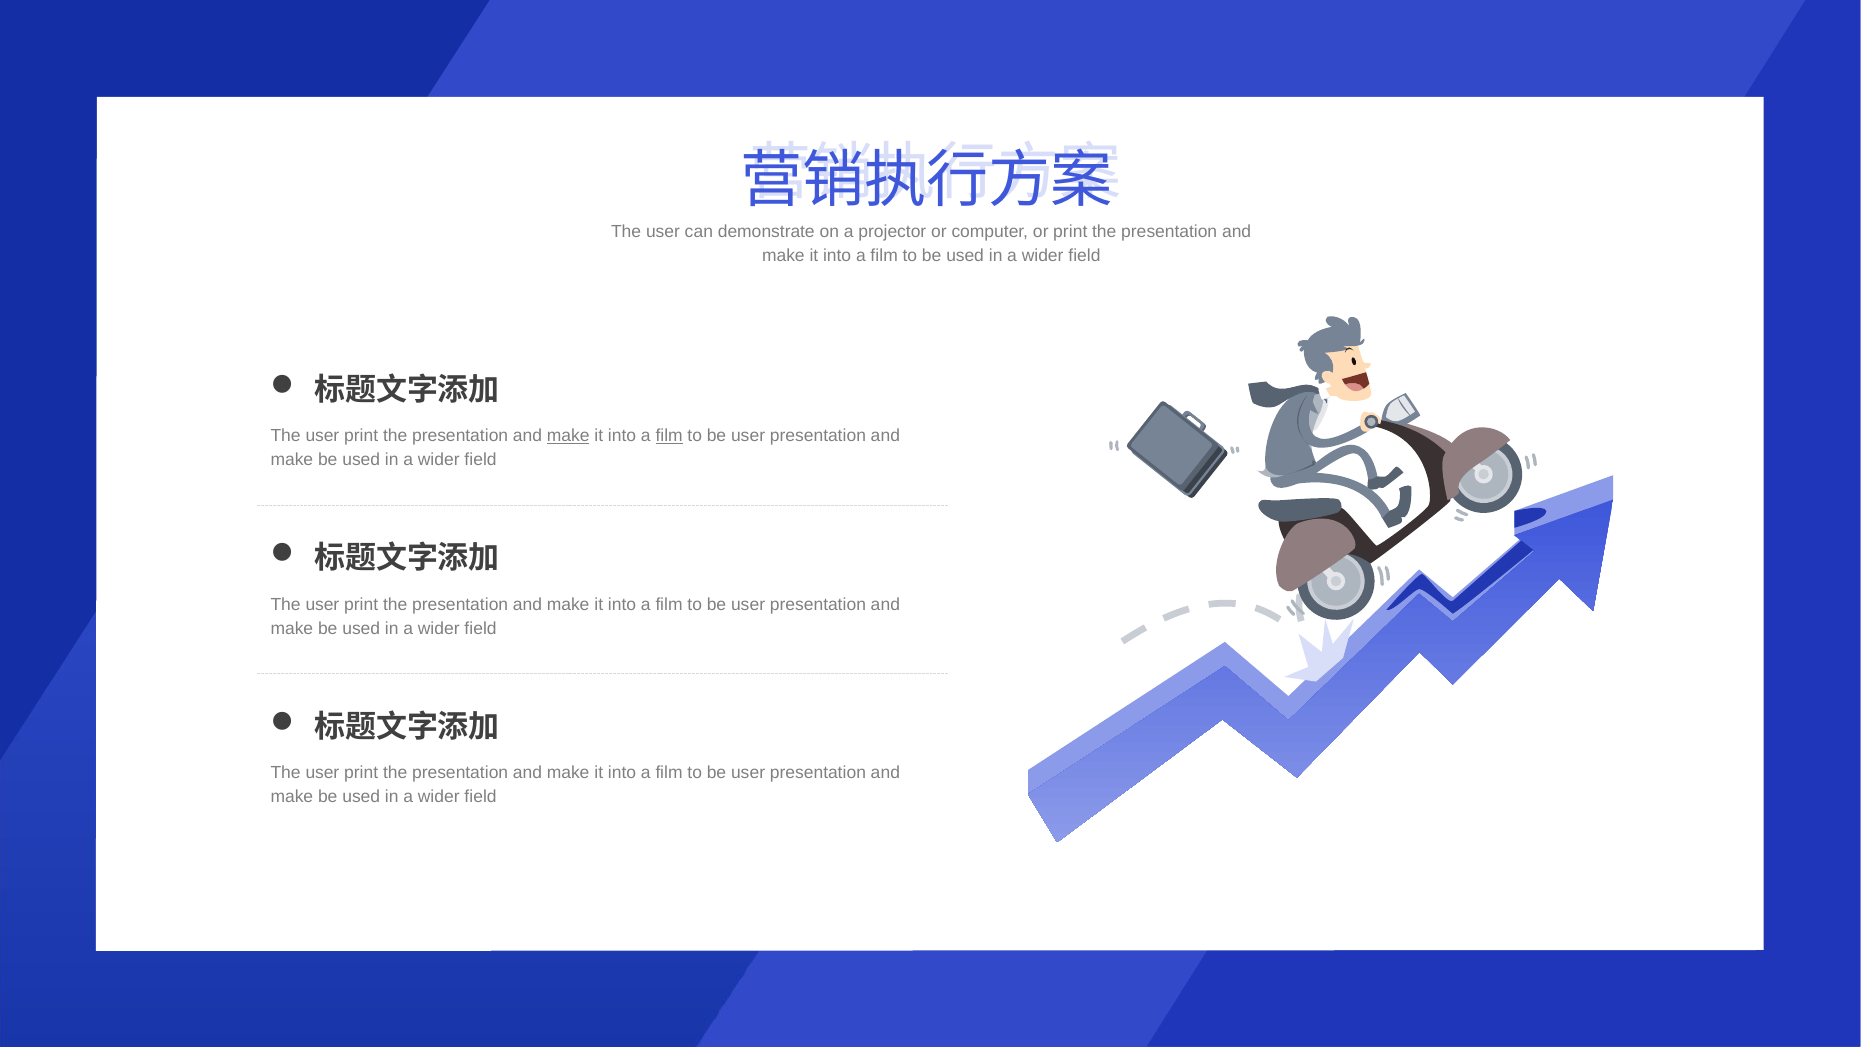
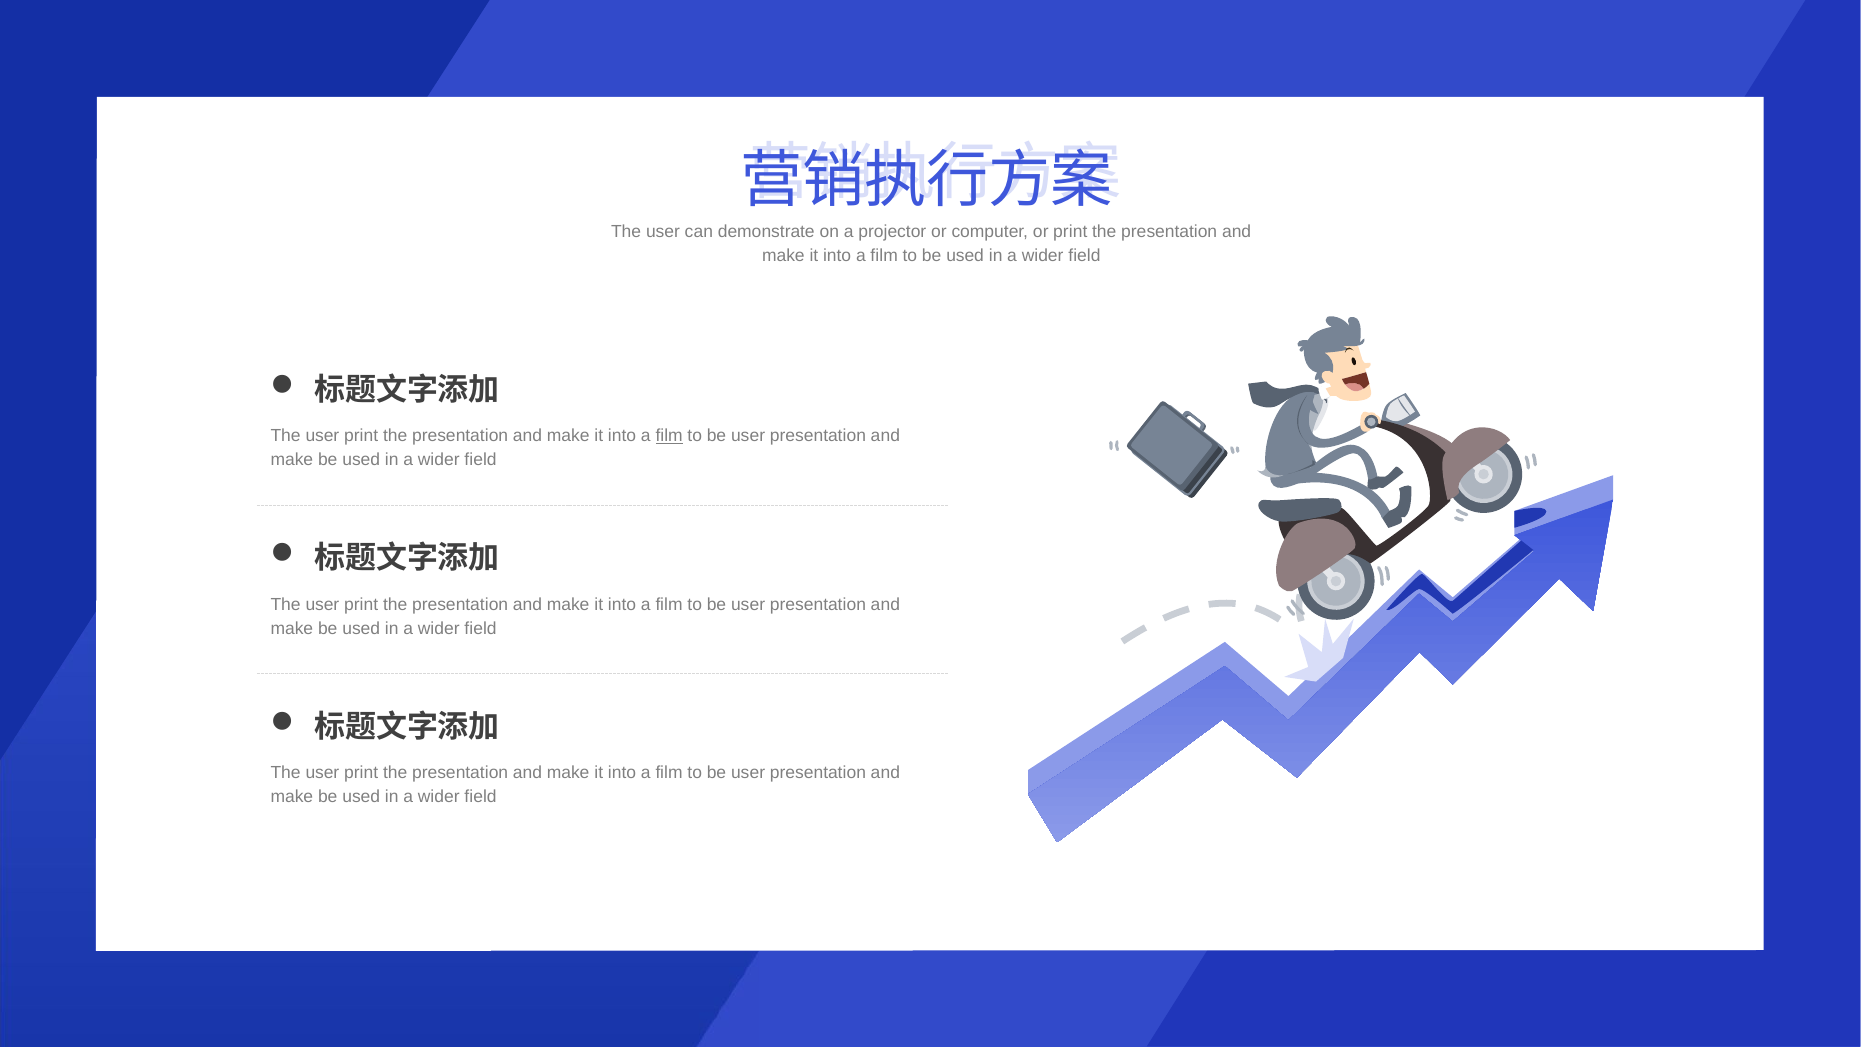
make at (568, 436) underline: present -> none
